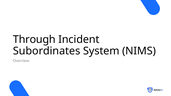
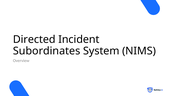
Through: Through -> Directed
